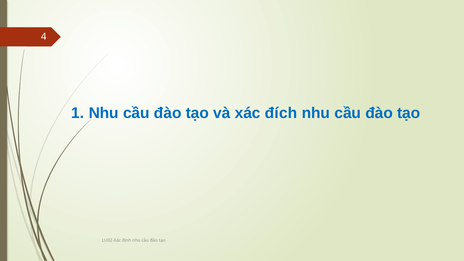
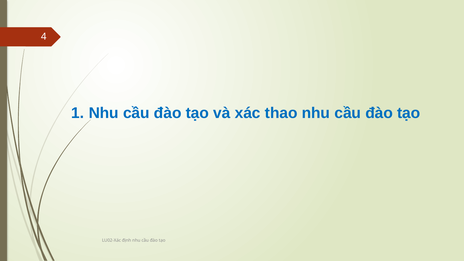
đích: đích -> thao
